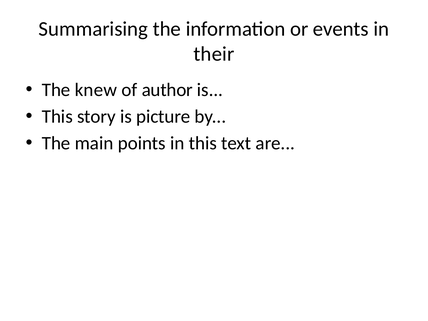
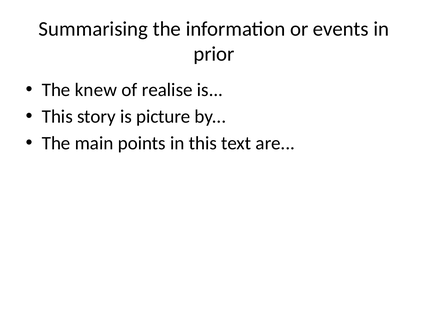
their: their -> prior
author: author -> realise
